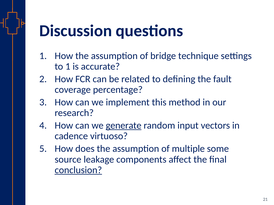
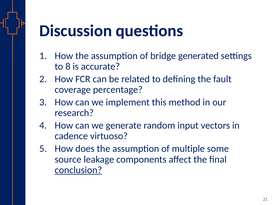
technique: technique -> generated
to 1: 1 -> 8
generate underline: present -> none
